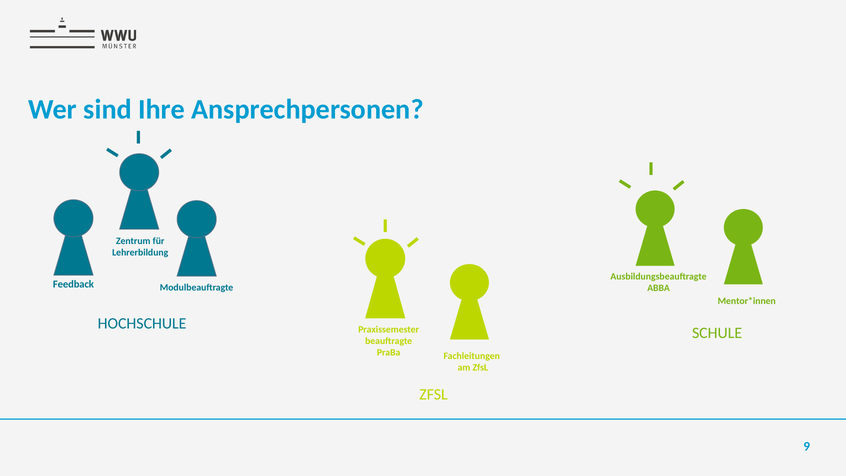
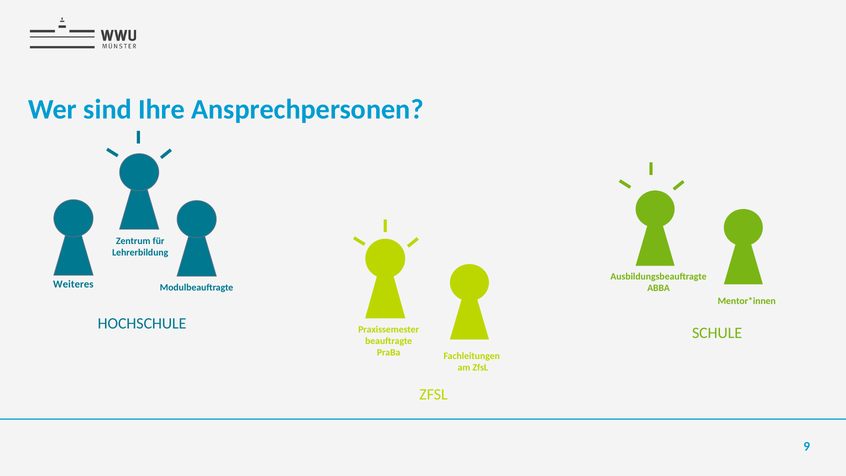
Feedback: Feedback -> Weiteres
